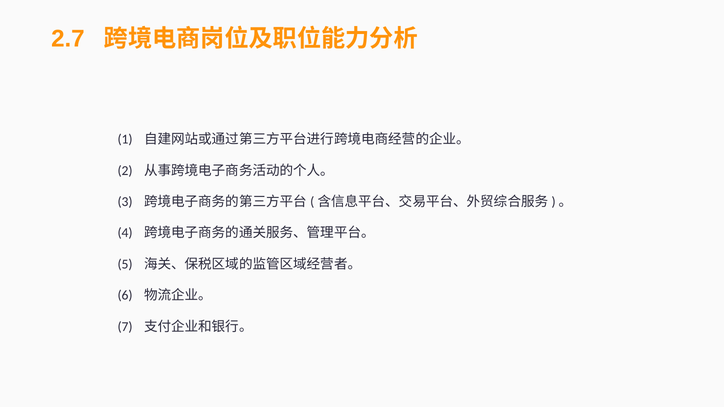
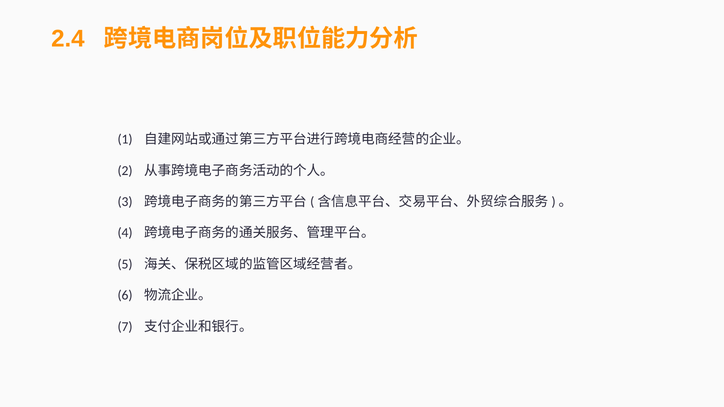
2.7: 2.7 -> 2.4
